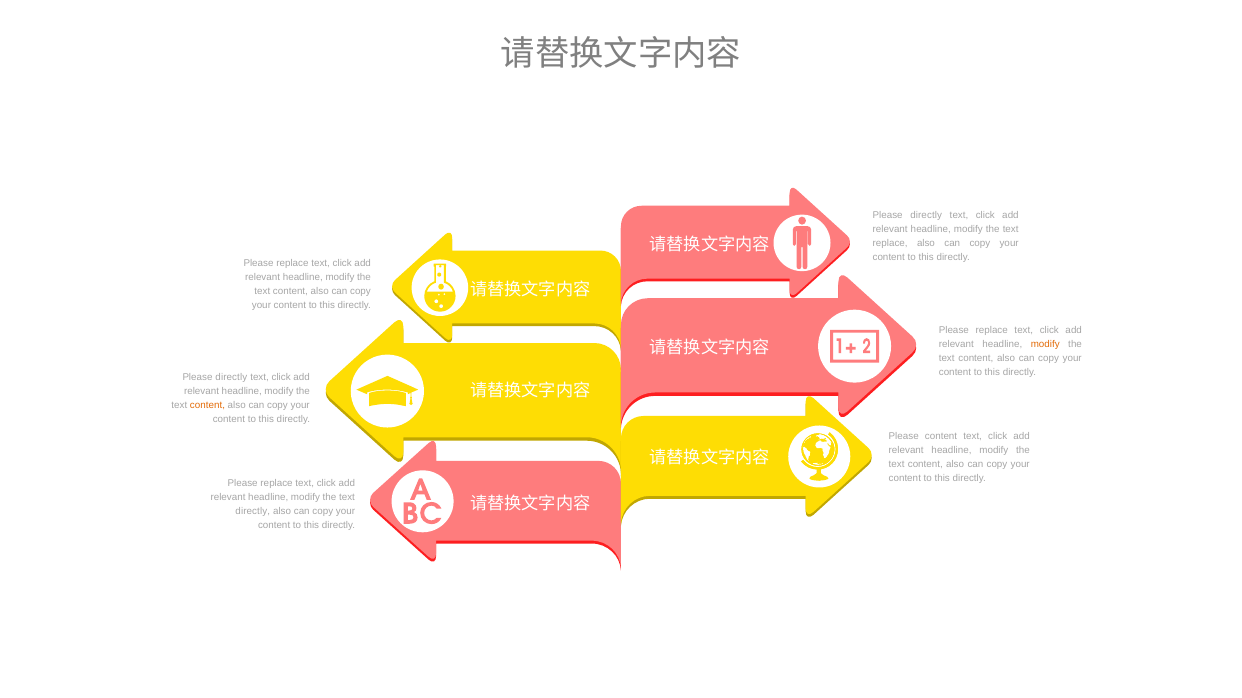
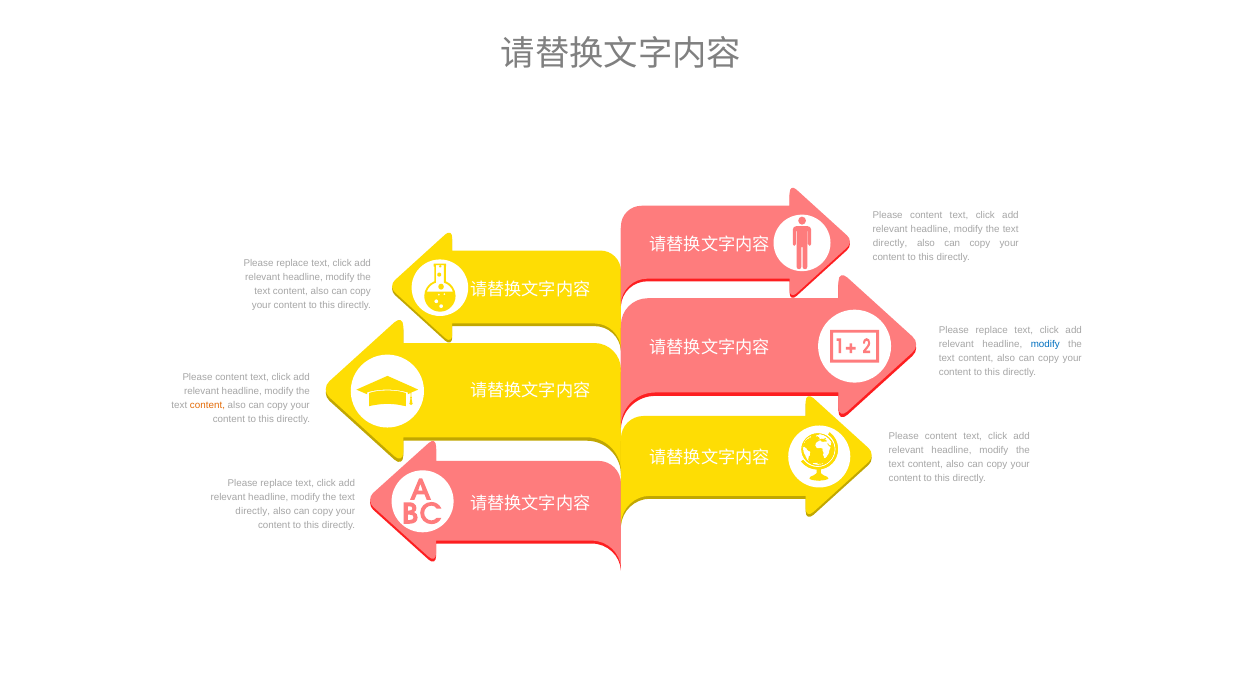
directly at (926, 216): directly -> content
replace at (890, 244): replace -> directly
modify at (1045, 344) colour: orange -> blue
directly at (231, 378): directly -> content
